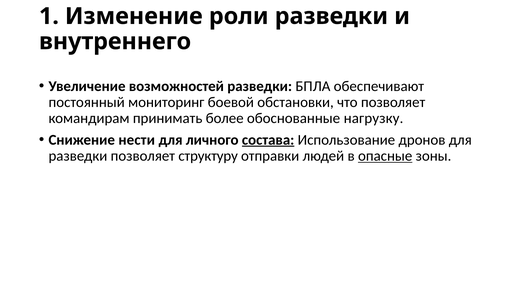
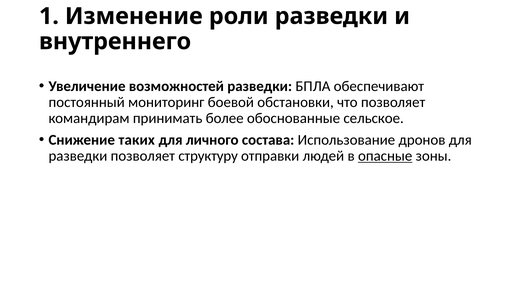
нагрузку: нагрузку -> сельское
нести: нести -> таких
состава underline: present -> none
